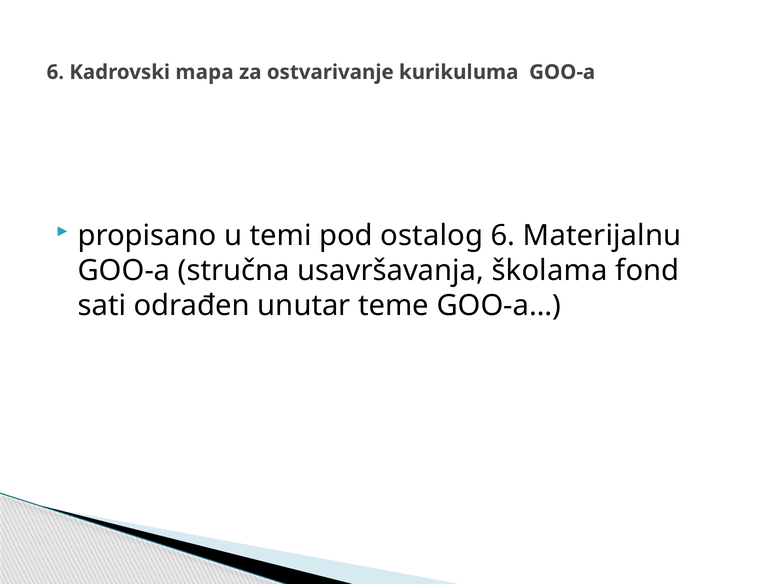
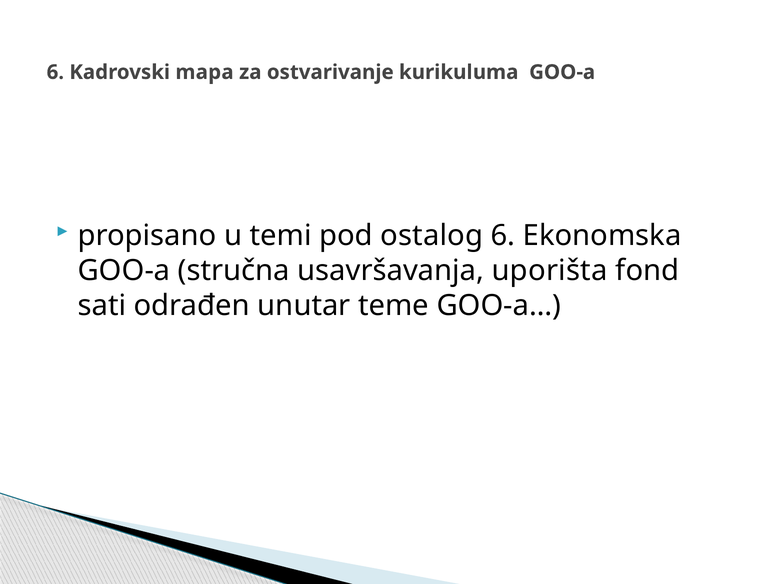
Materijalnu: Materijalnu -> Ekonomska
školama: školama -> uporišta
